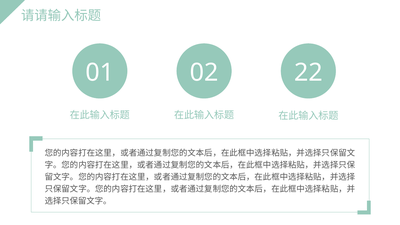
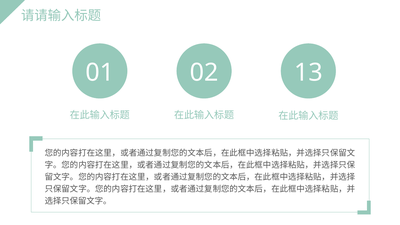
22: 22 -> 13
